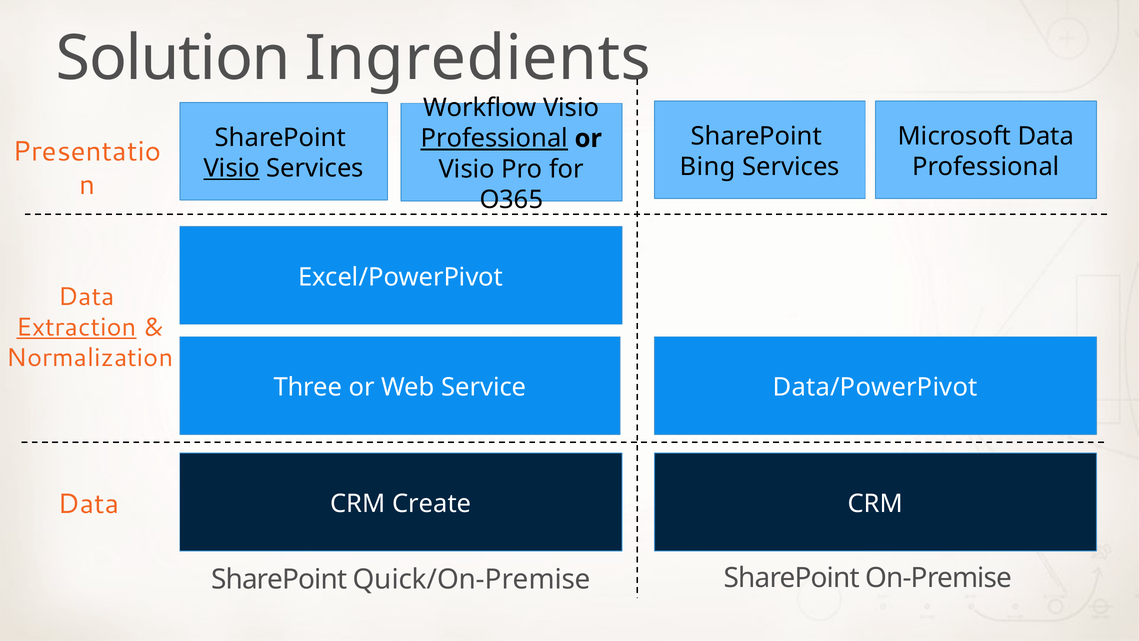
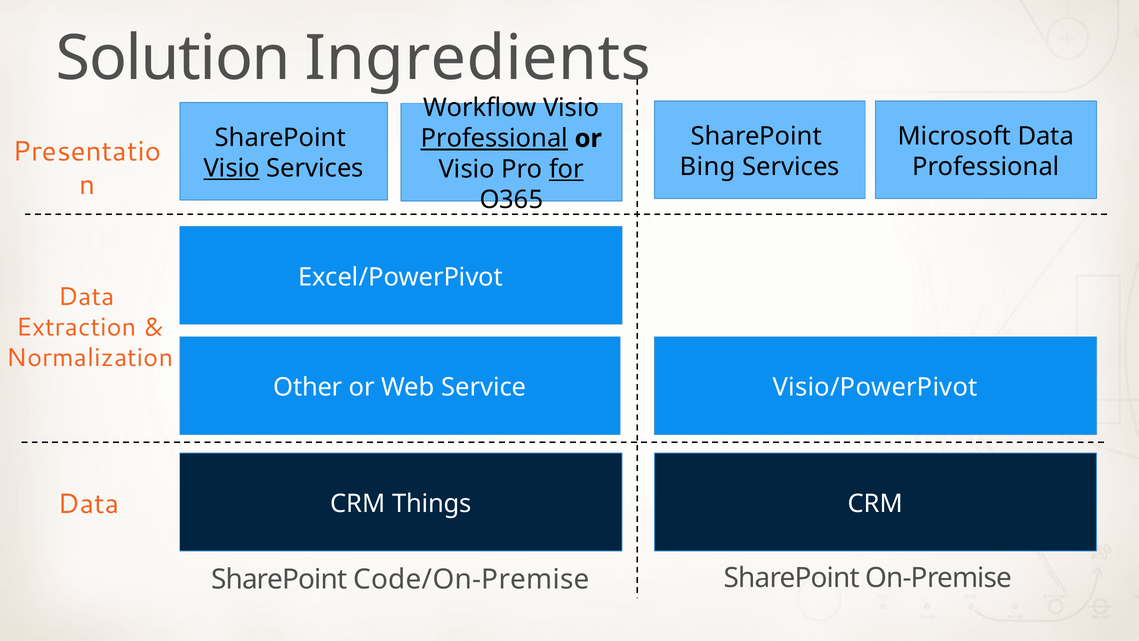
for underline: none -> present
Extraction underline: present -> none
Three: Three -> Other
Data/PowerPivot: Data/PowerPivot -> Visio/PowerPivot
Create: Create -> Things
Quick/On-Premise: Quick/On-Premise -> Code/On-Premise
